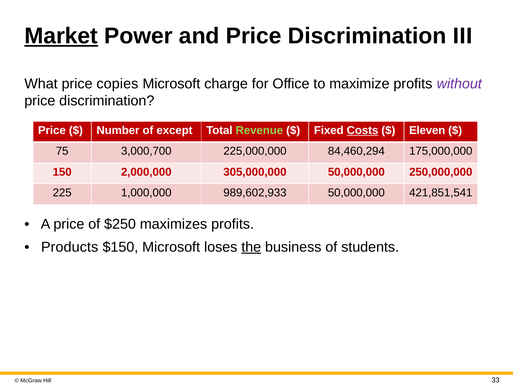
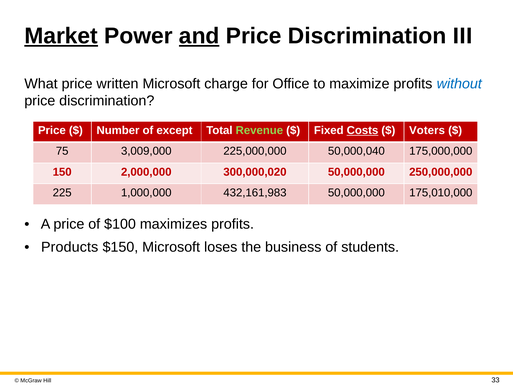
and underline: none -> present
copies: copies -> written
without colour: purple -> blue
Eleven: Eleven -> Voters
3,000,700: 3,000,700 -> 3,009,000
84,460,294: 84,460,294 -> 50,000,040
305,000,000: 305,000,000 -> 300,000,020
989,602,933: 989,602,933 -> 432,161,983
421,851,541: 421,851,541 -> 175,010,000
$250: $250 -> $100
the underline: present -> none
